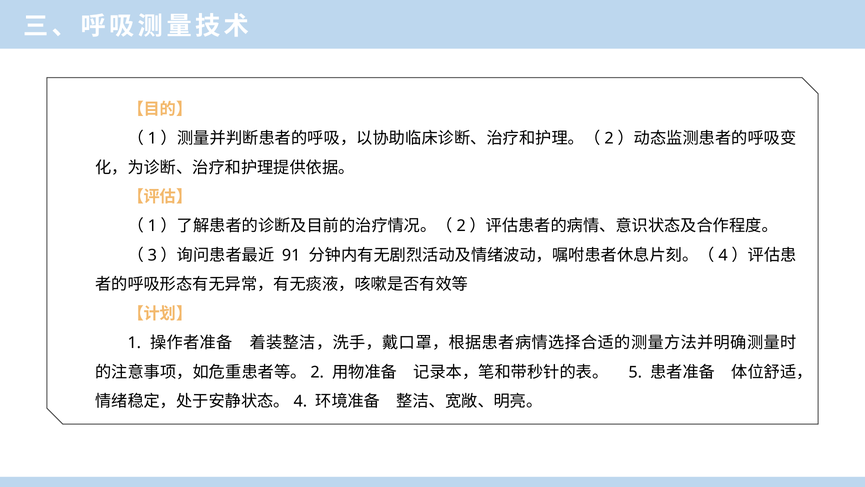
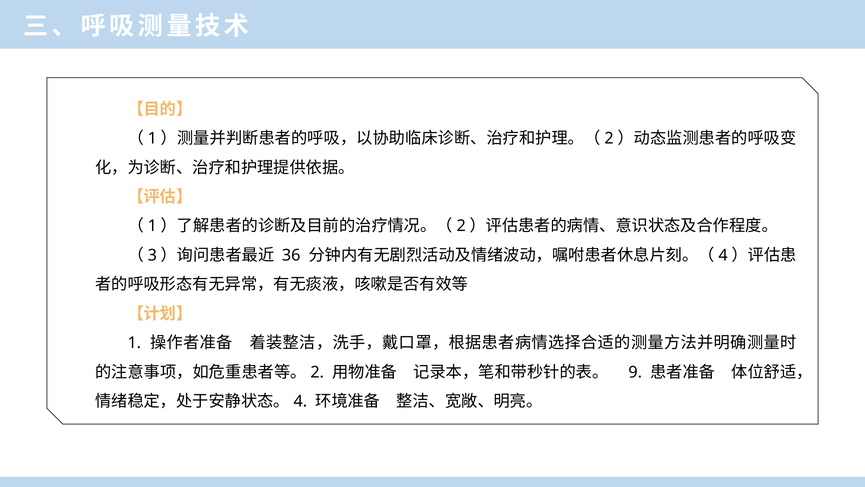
91: 91 -> 36
5: 5 -> 9
